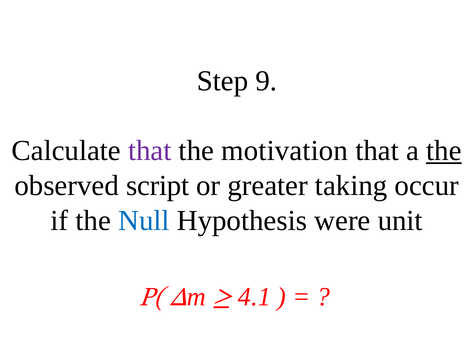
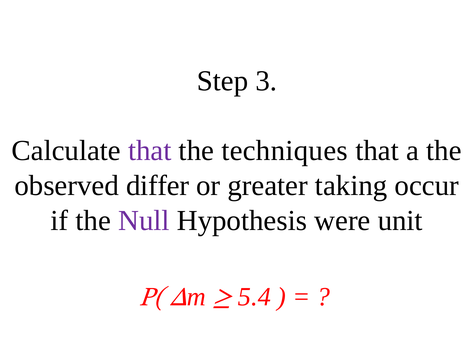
9: 9 -> 3
motivation: motivation -> techniques
the at (444, 151) underline: present -> none
script: script -> differ
Null colour: blue -> purple
4.1: 4.1 -> 5.4
